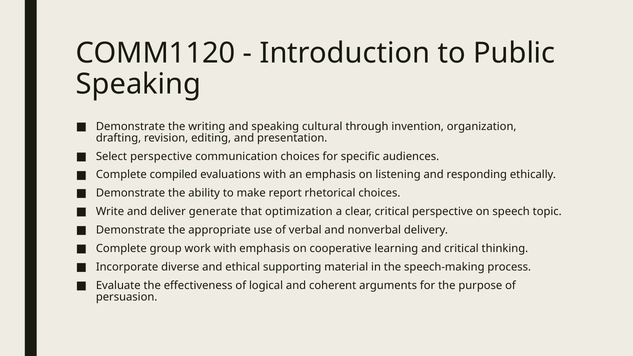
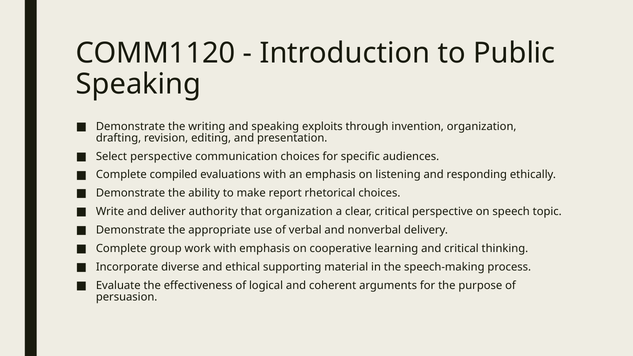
cultural: cultural -> exploits
generate: generate -> authority
that optimization: optimization -> organization
